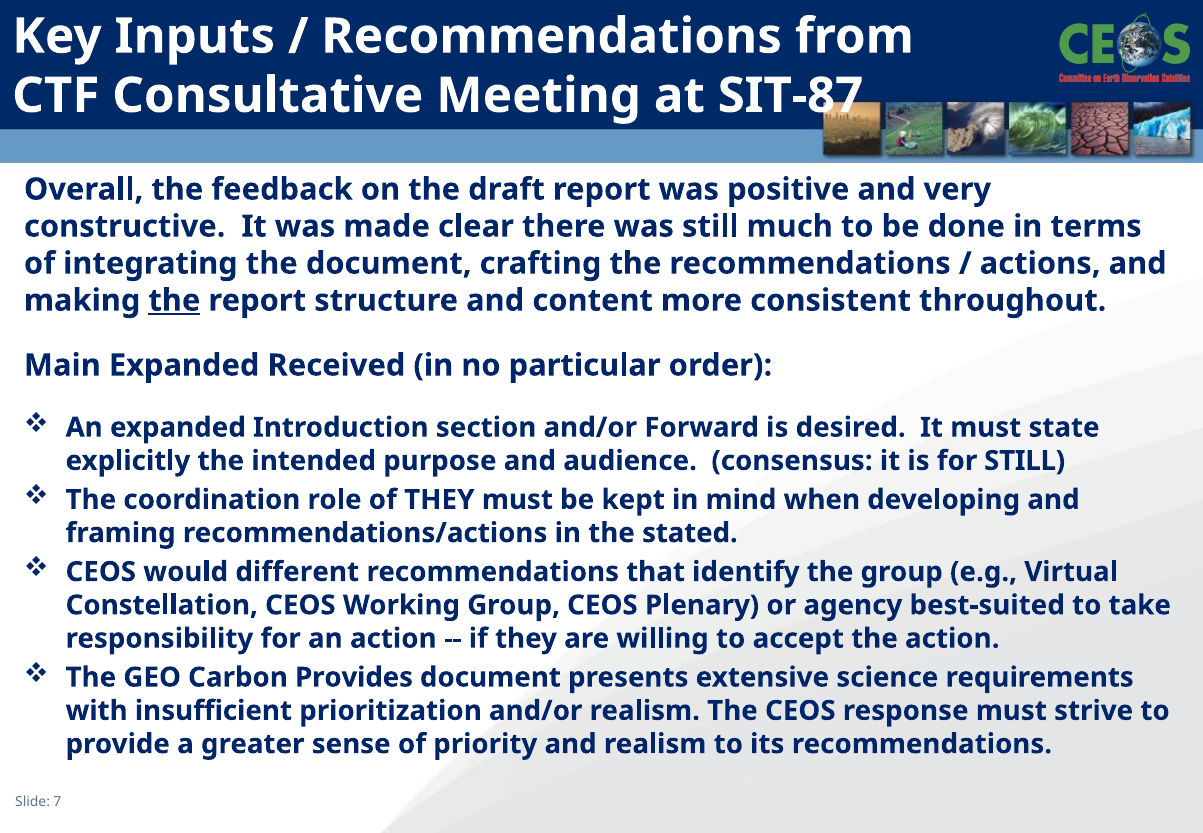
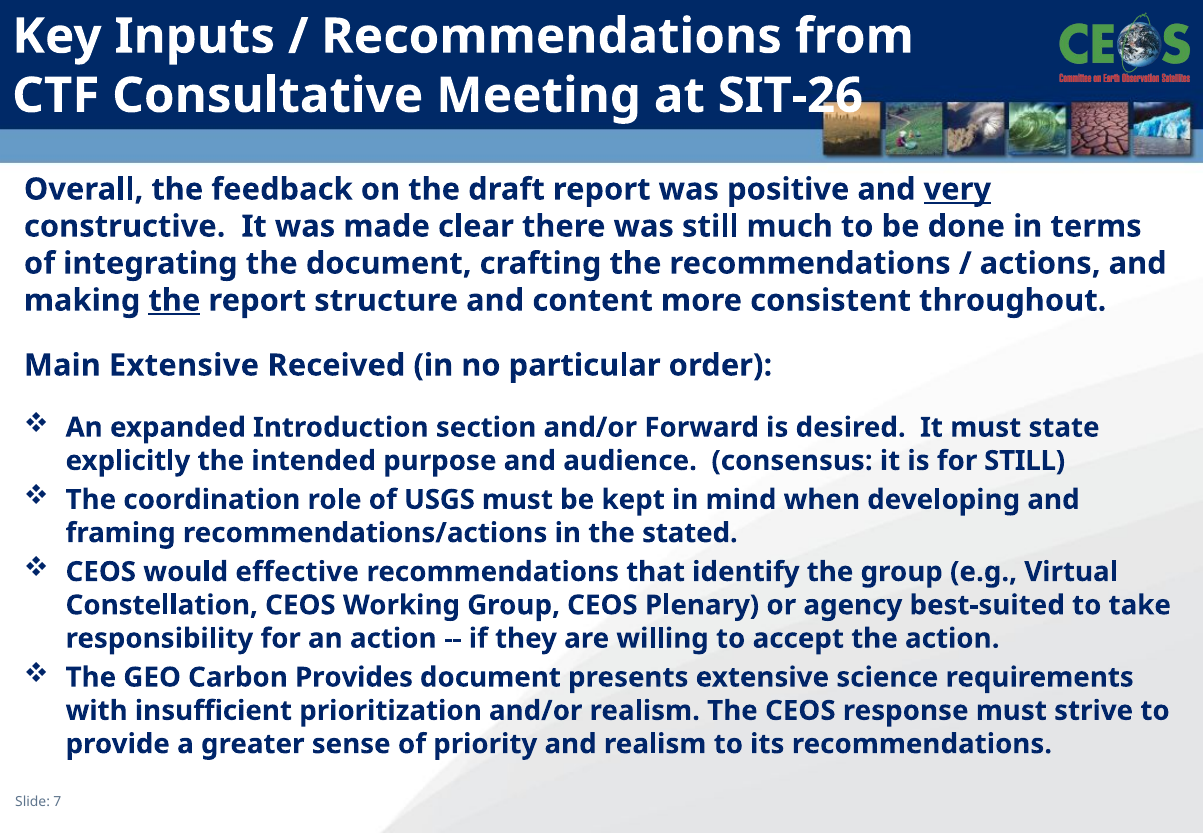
SIT-87: SIT-87 -> SIT-26
very underline: none -> present
Main Expanded: Expanded -> Extensive
of THEY: THEY -> USGS
different: different -> effective
